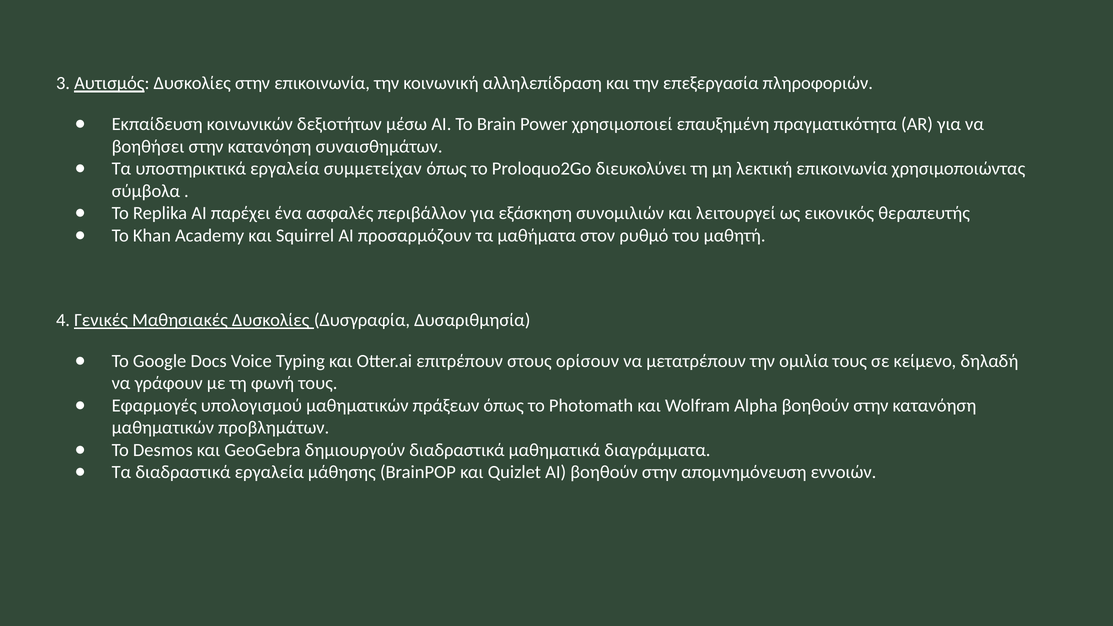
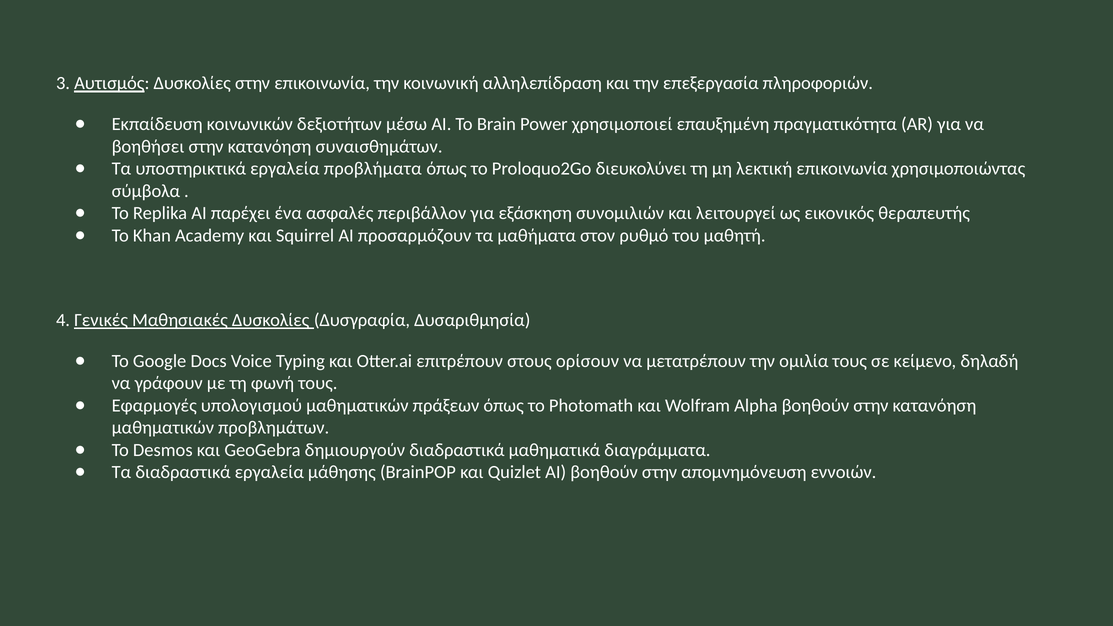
συμμετείχαν: συμμετείχαν -> προβλήματα
